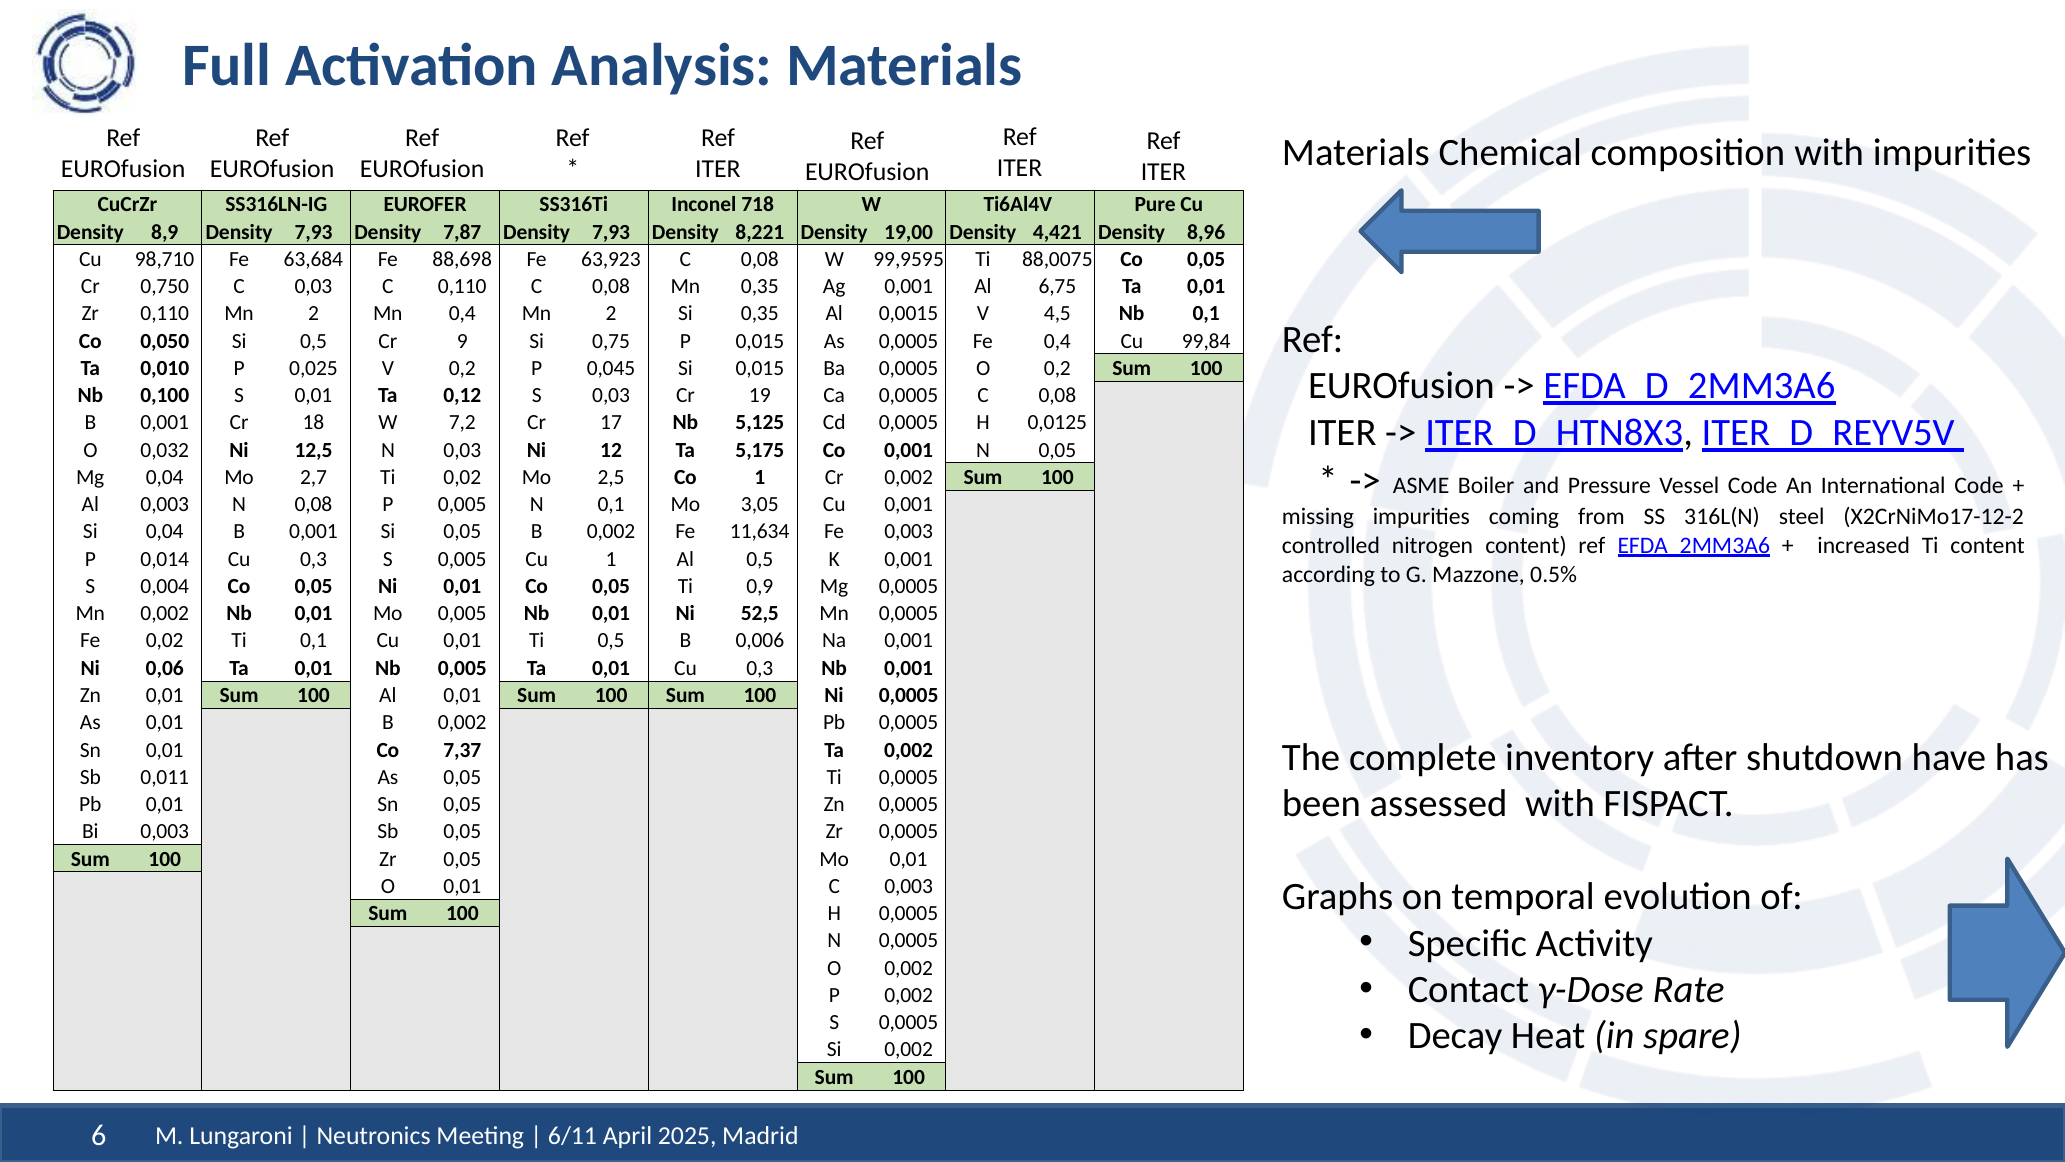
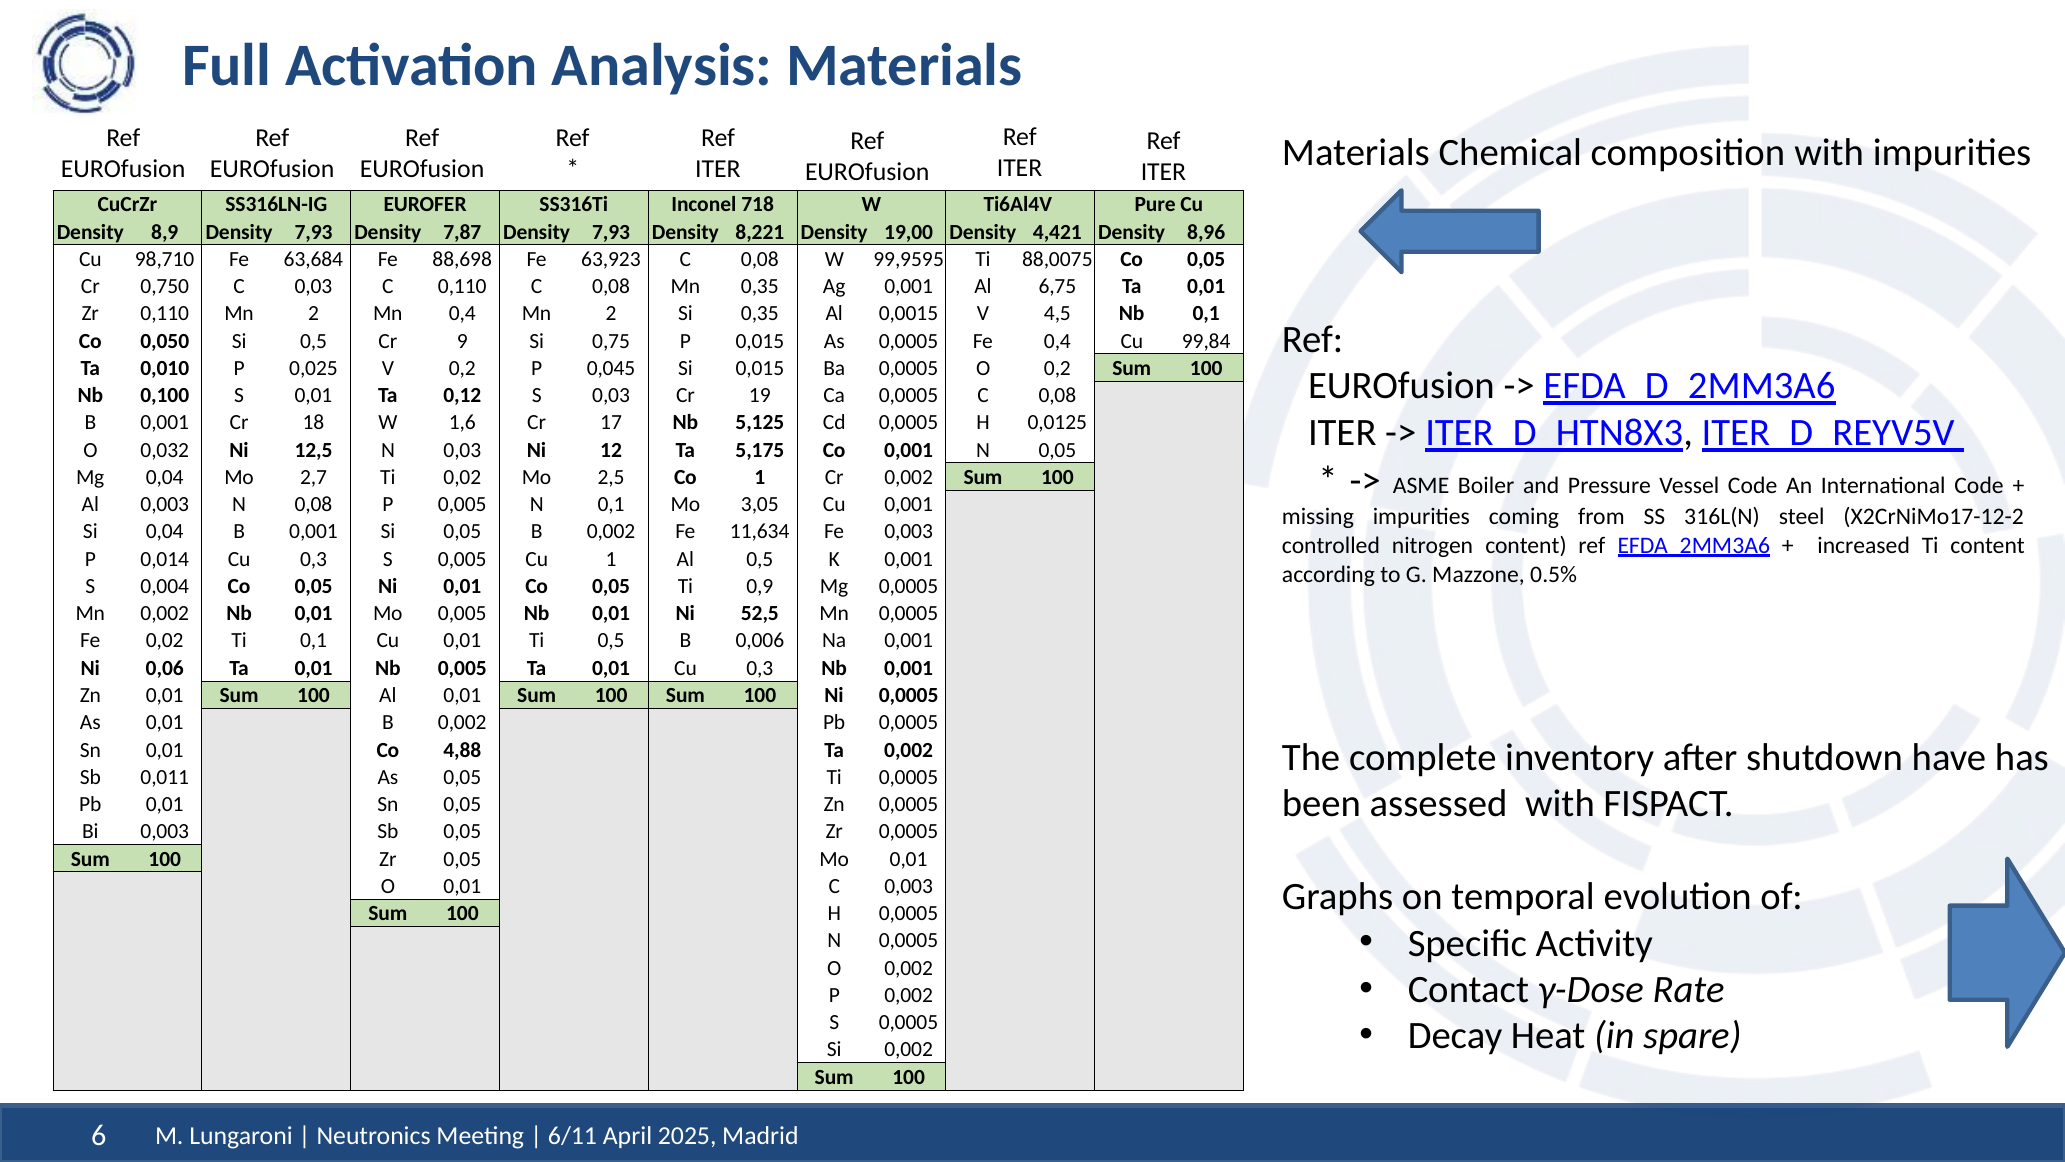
7,2: 7,2 -> 1,6
7,37: 7,37 -> 4,88
